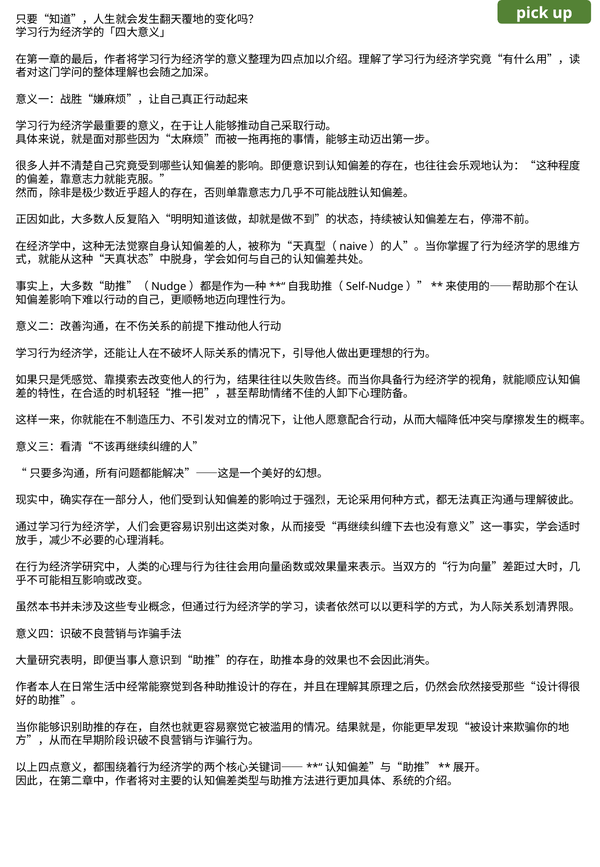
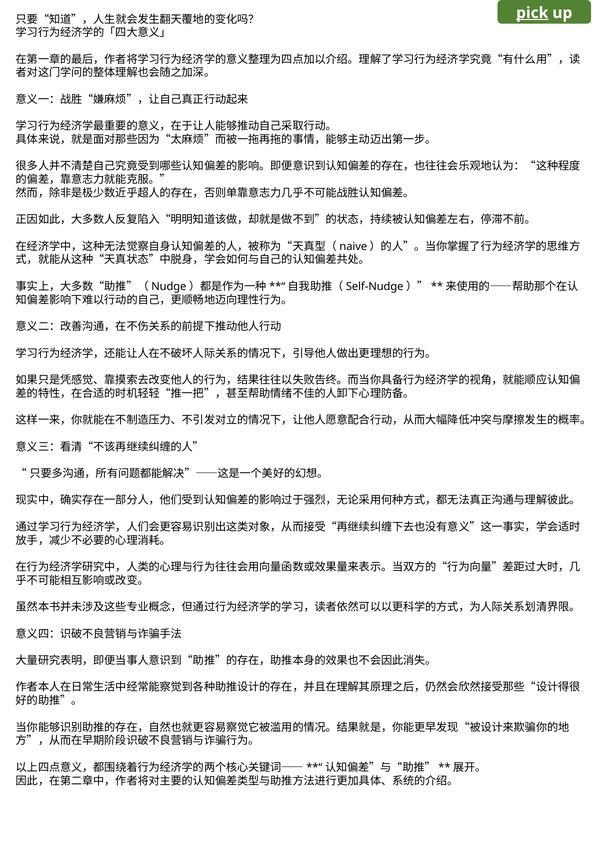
pick underline: none -> present
